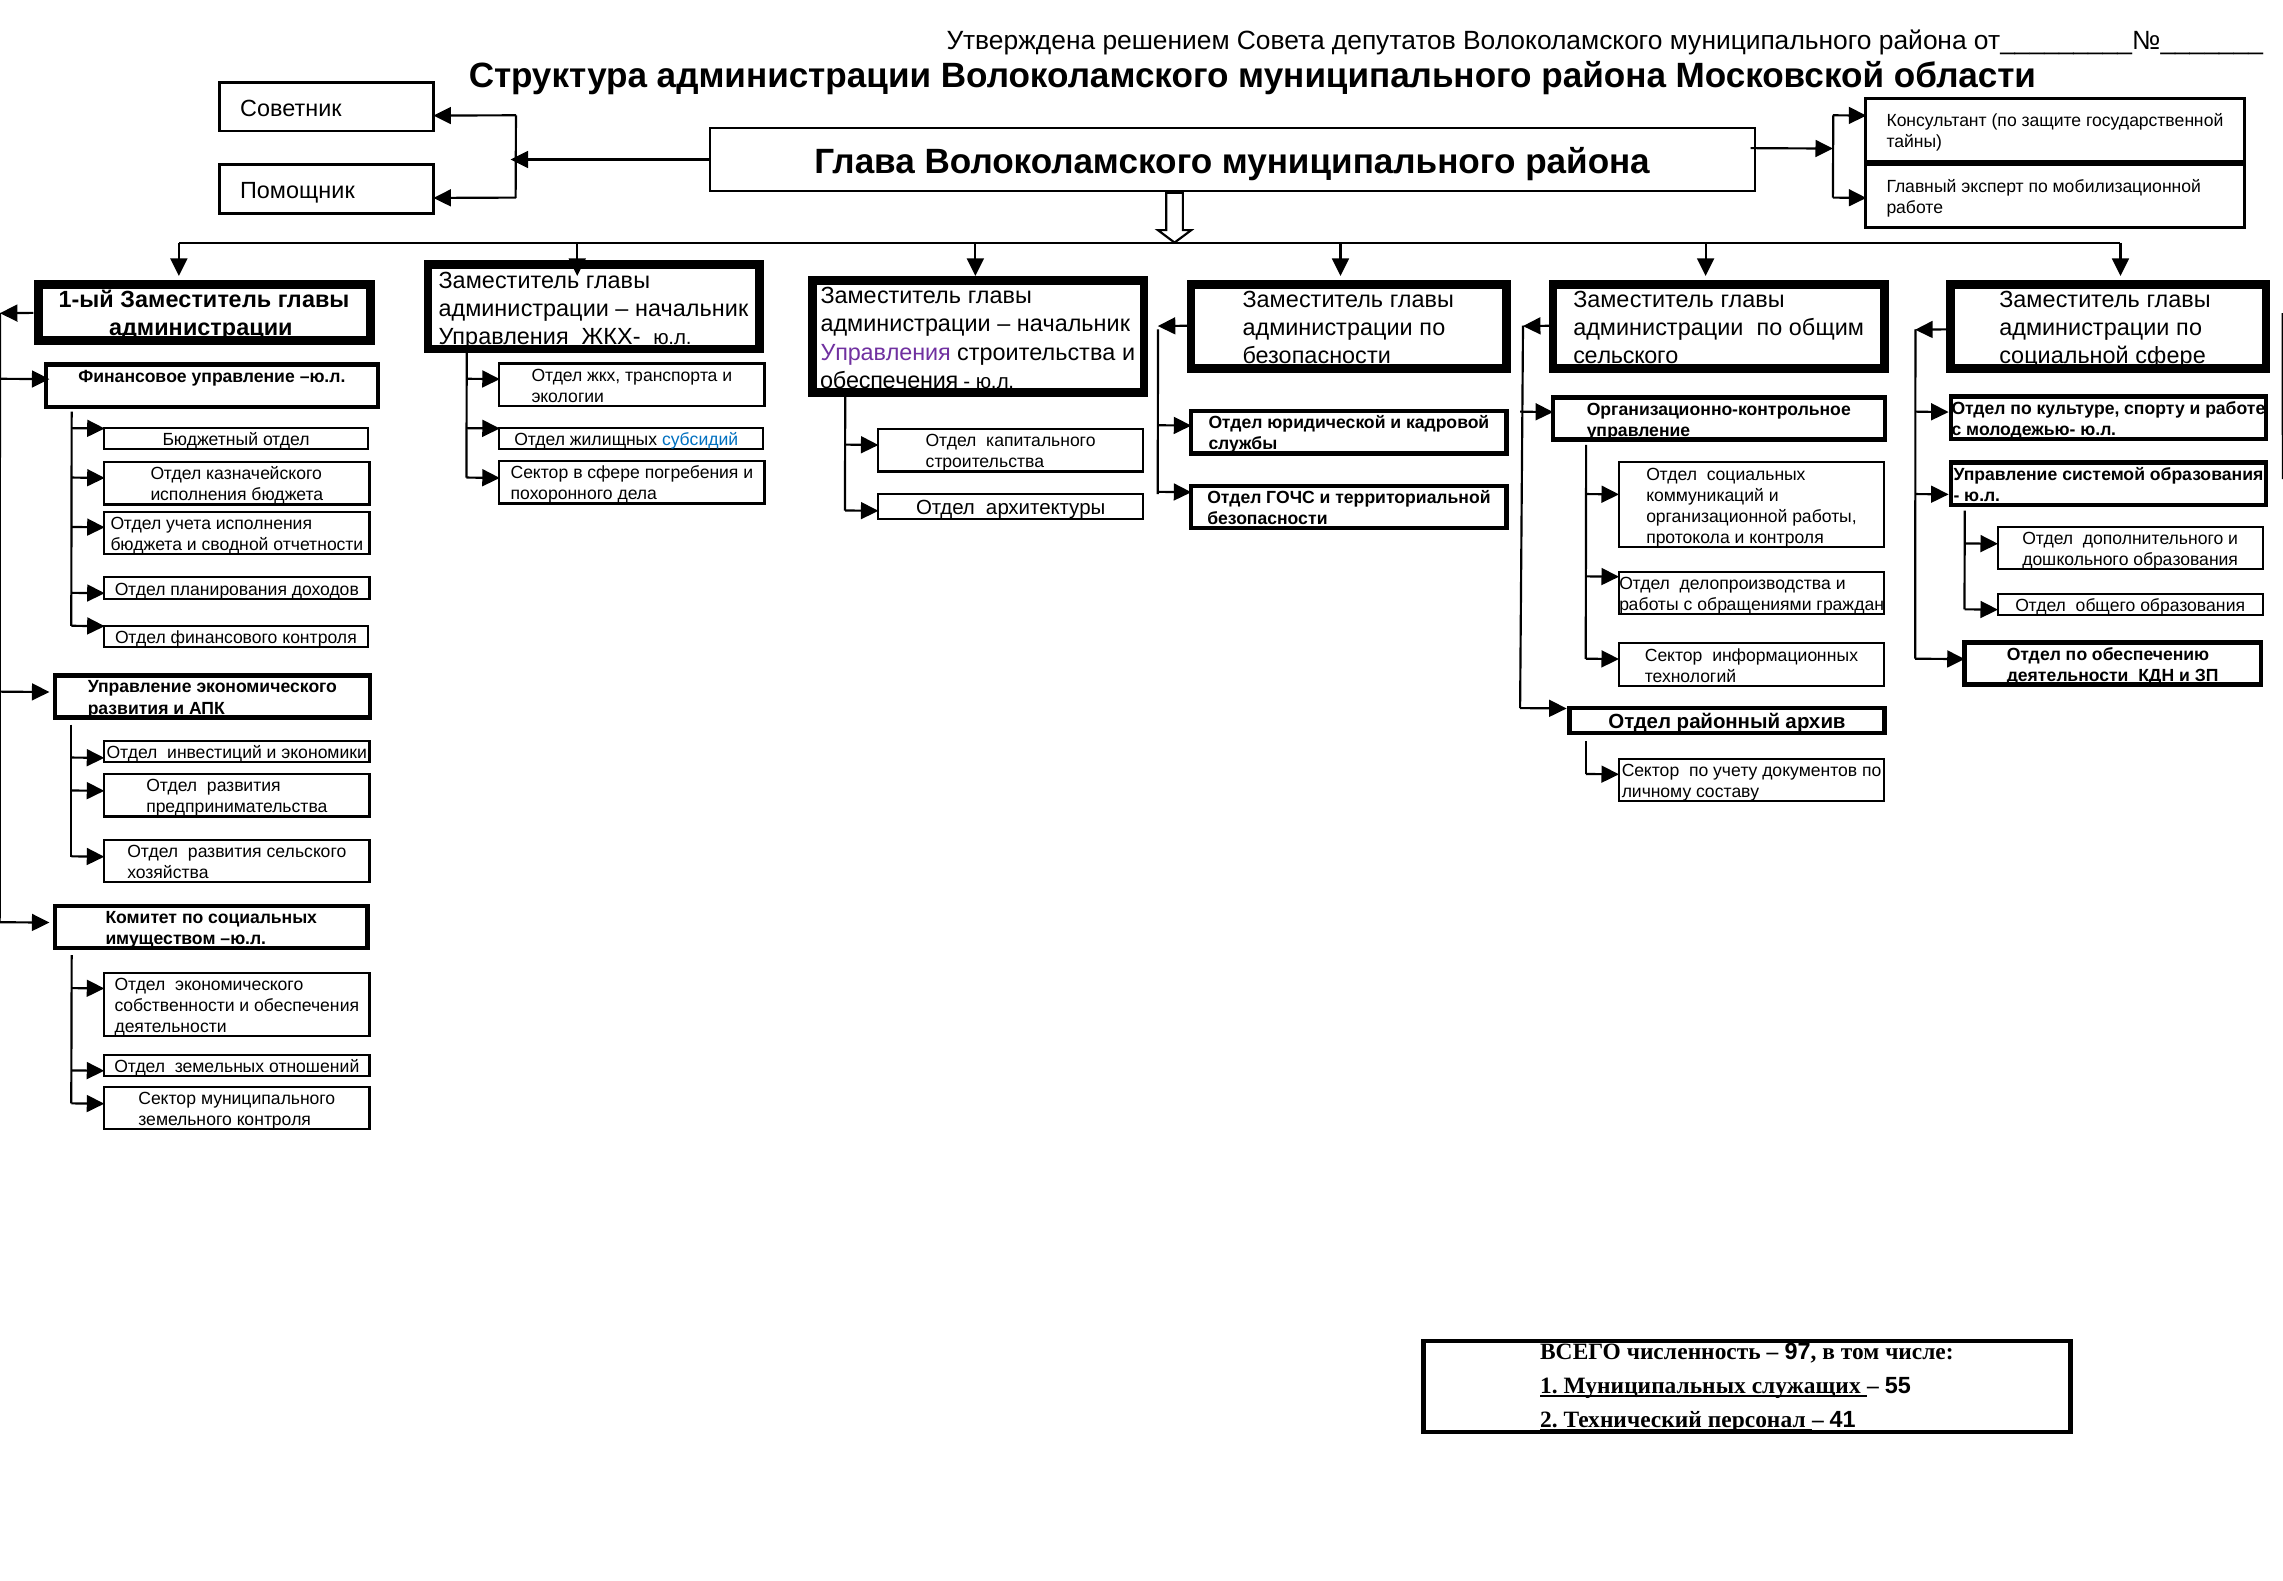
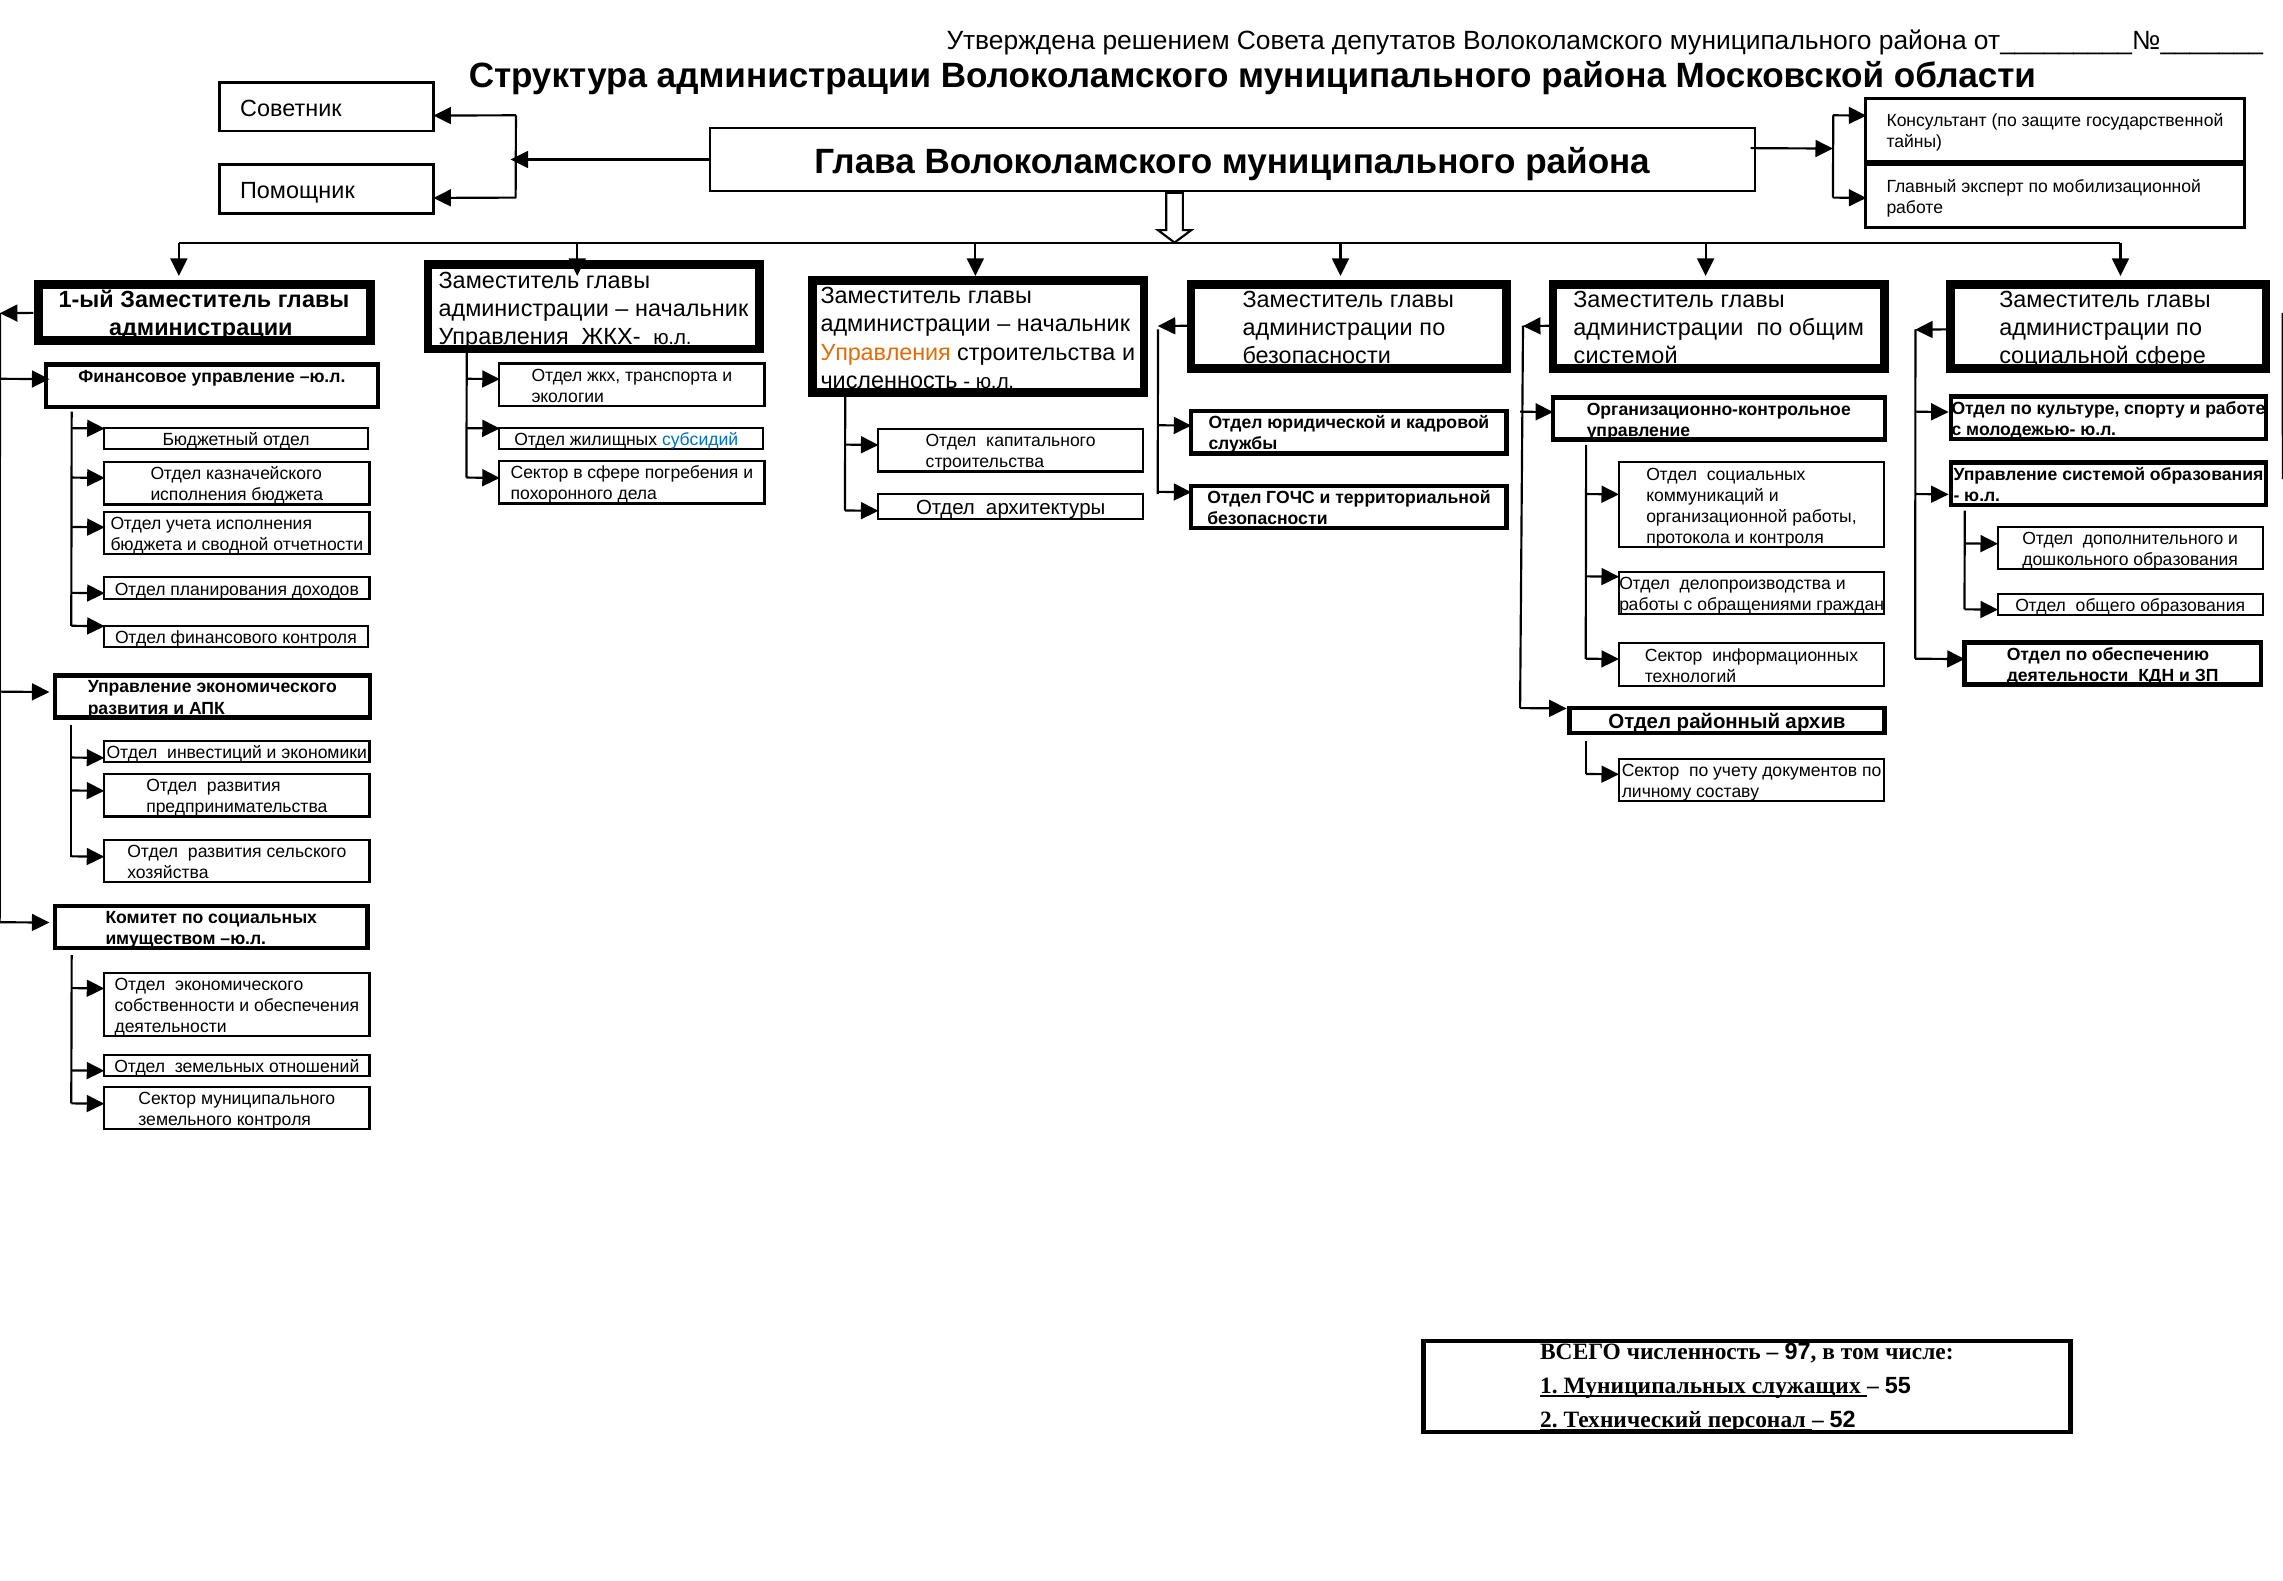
Управления at (886, 352) colour: purple -> orange
сельского at (1626, 356): сельского -> системой
обеспечения at (889, 380): обеспечения -> численность
41: 41 -> 52
